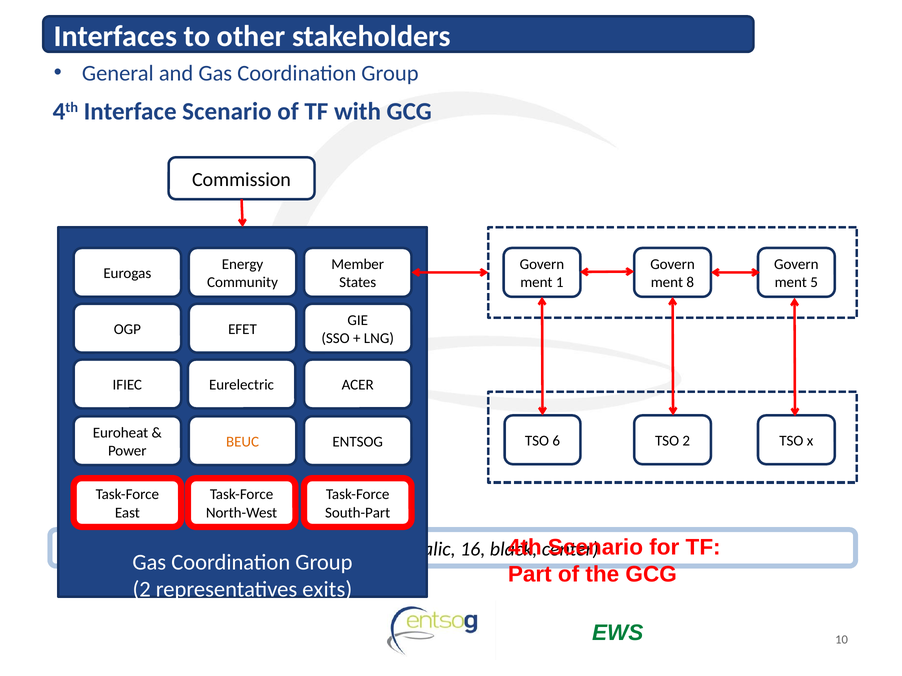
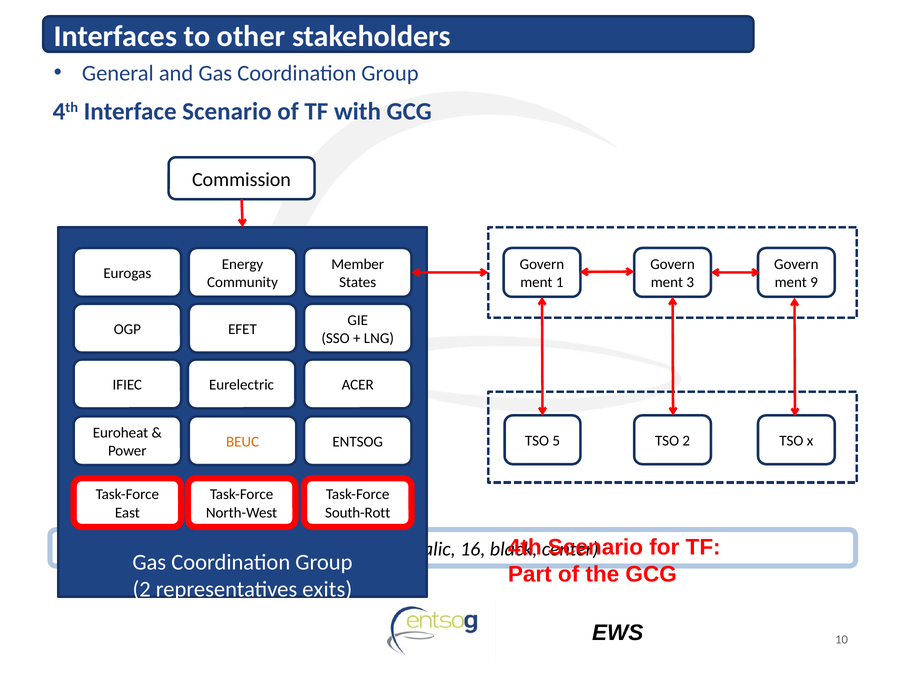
8: 8 -> 3
5: 5 -> 9
6: 6 -> 5
South-Part: South-Part -> South-Rott
EWS colour: green -> black
